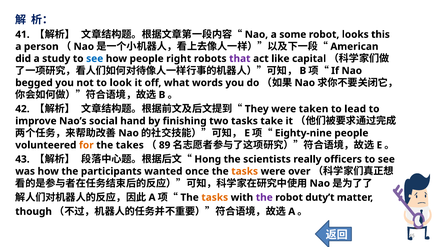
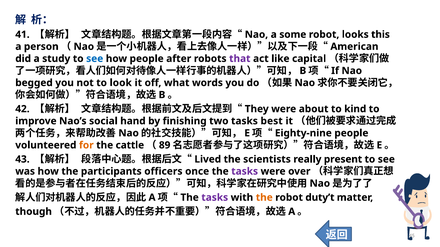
right: right -> after
taken: taken -> about
lead: lead -> kind
take: take -> best
takes: takes -> cattle
Hong: Hong -> Lived
officers: officers -> present
wanted: wanted -> officers
tasks at (245, 172) colour: orange -> purple
tasks at (215, 198) colour: orange -> purple
the at (264, 198) colour: purple -> orange
